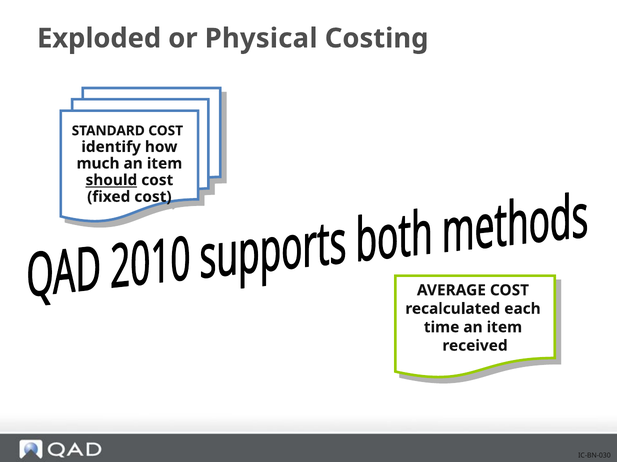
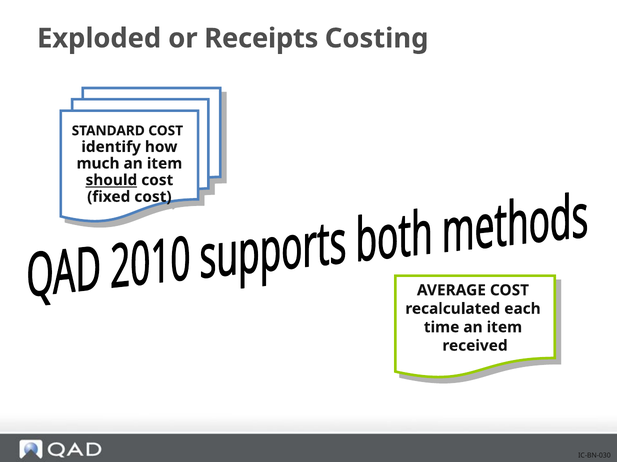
Physical: Physical -> Receipts
